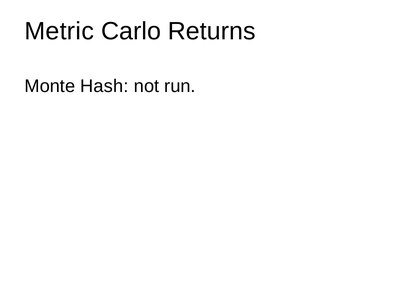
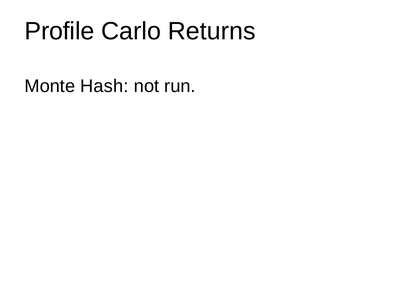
Metric: Metric -> Profile
